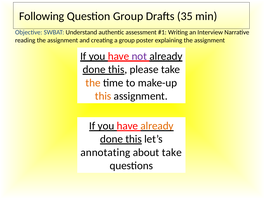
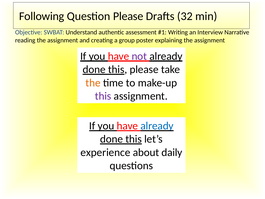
Question Group: Group -> Please
35: 35 -> 32
this at (103, 96) colour: orange -> purple
already at (157, 126) colour: orange -> blue
annotating: annotating -> experience
about take: take -> daily
